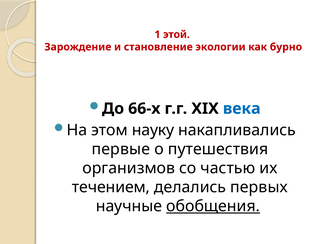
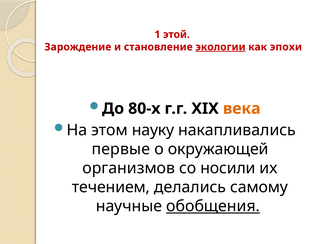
экологии underline: none -> present
бурно: бурно -> эпохи
66-х: 66-х -> 80-х
века colour: blue -> orange
путешествия: путешествия -> окружающей
частью: частью -> носили
первых: первых -> самому
